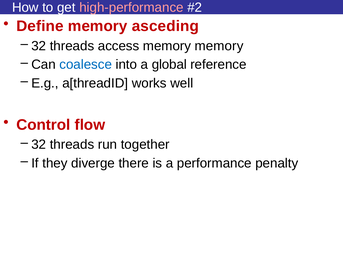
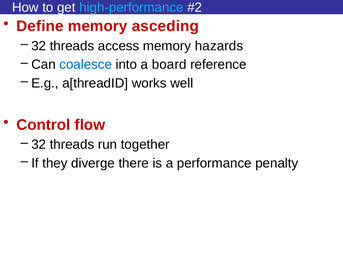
high-performance colour: pink -> light blue
memory memory: memory -> hazards
global: global -> board
